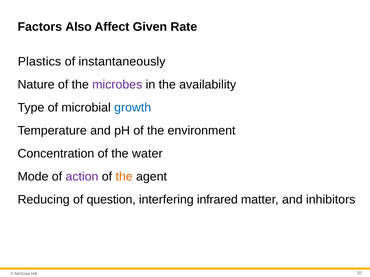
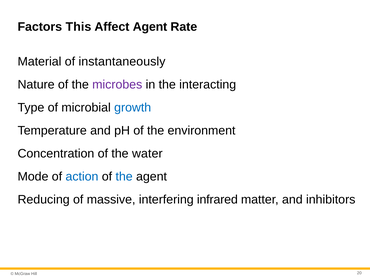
Also: Also -> This
Affect Given: Given -> Agent
Plastics: Plastics -> Material
availability: availability -> interacting
action colour: purple -> blue
the at (124, 177) colour: orange -> blue
question: question -> massive
